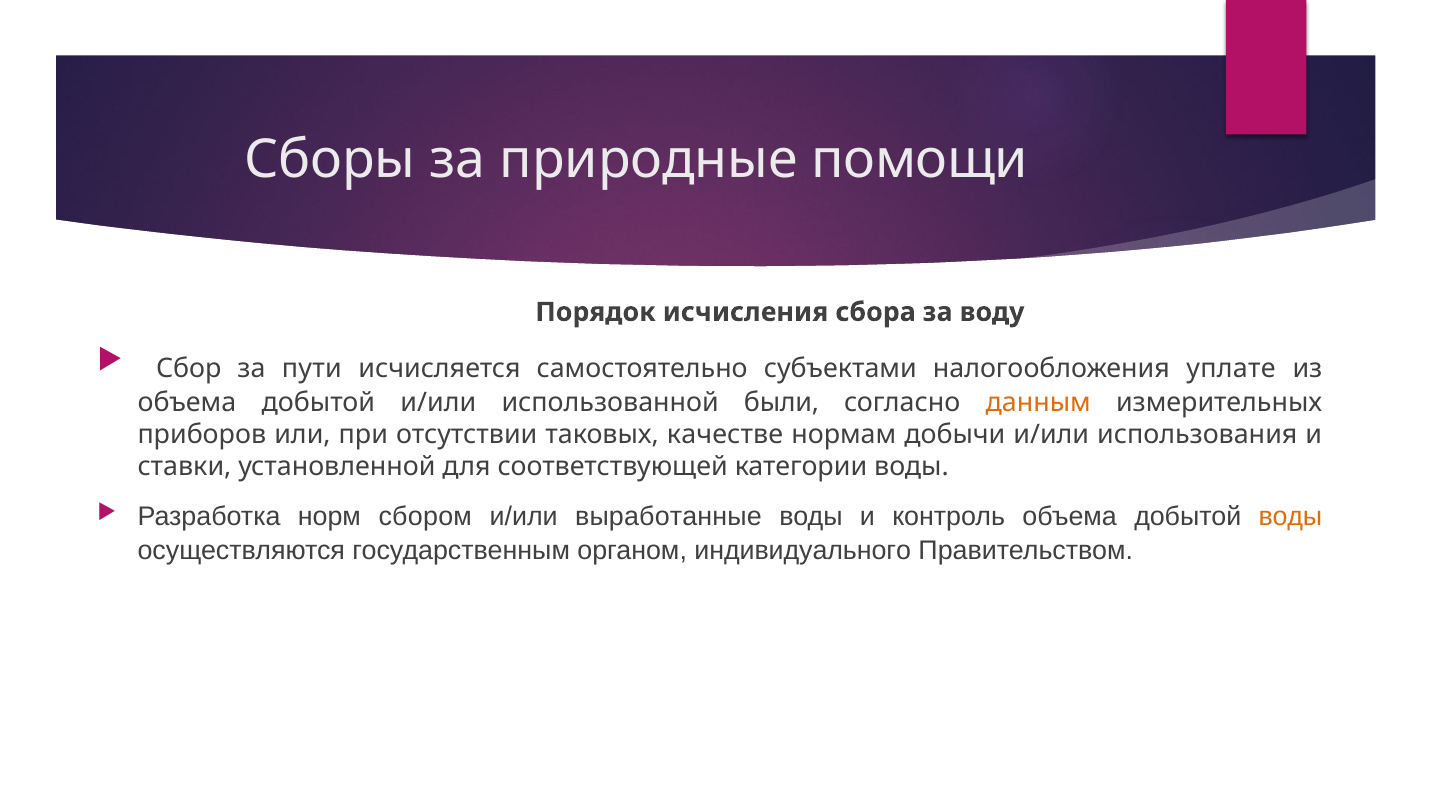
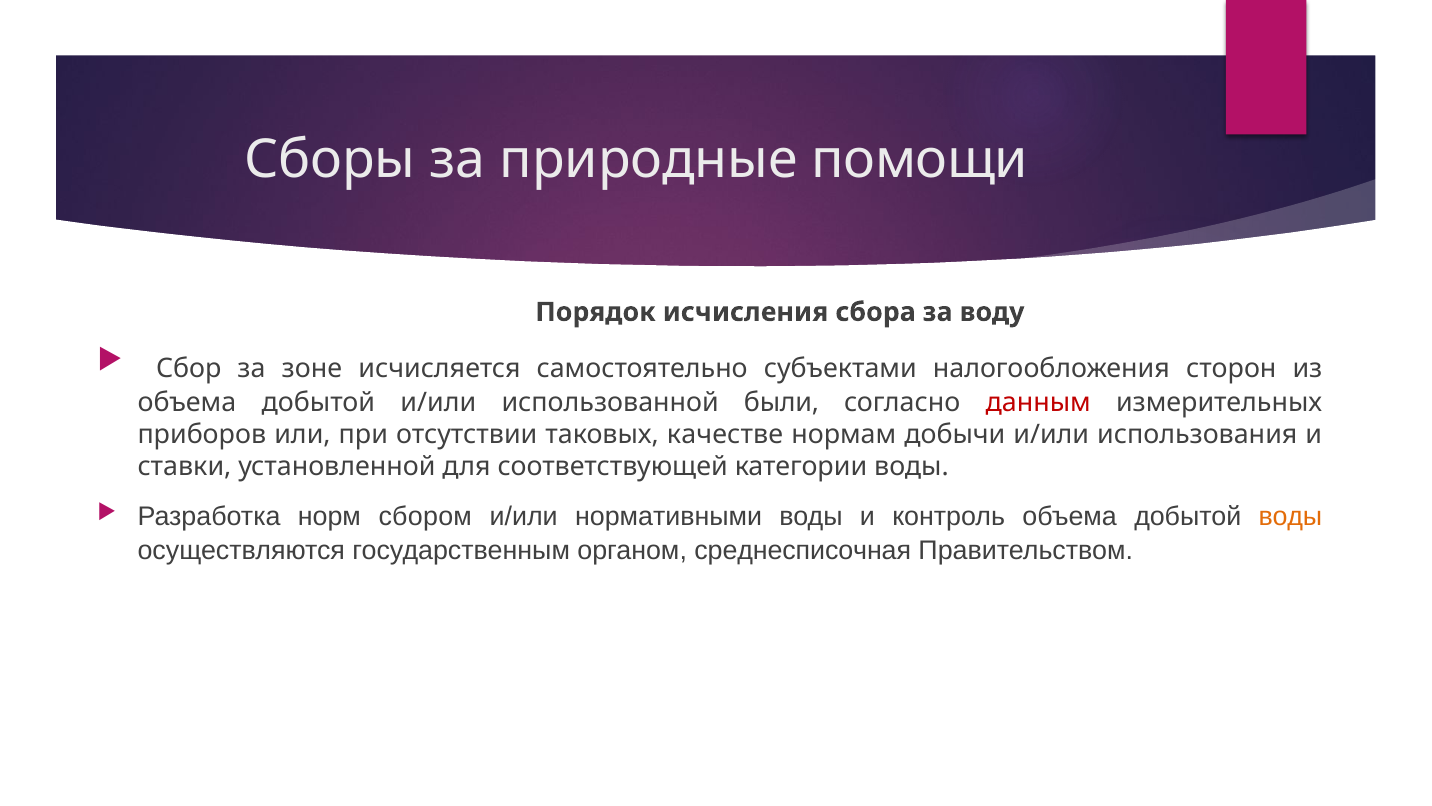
пути: пути -> зоне
уплате: уплате -> сторон
данным colour: orange -> red
выработанные: выработанные -> нормативными
индивидуального: индивидуального -> среднесписочная
